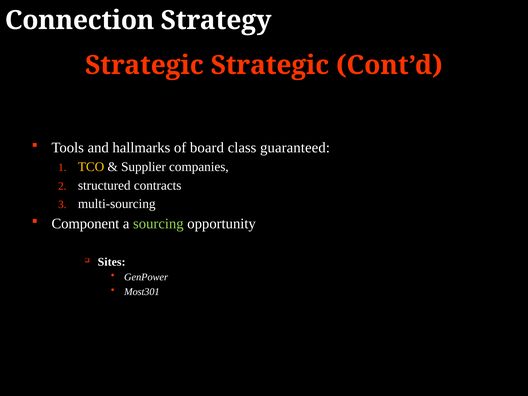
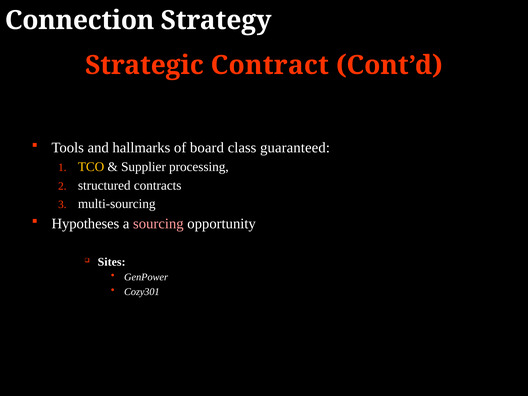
Strategic Strategic: Strategic -> Contract
companies: companies -> processing
Component: Component -> Hypotheses
sourcing colour: light green -> pink
Most301: Most301 -> Cozy301
